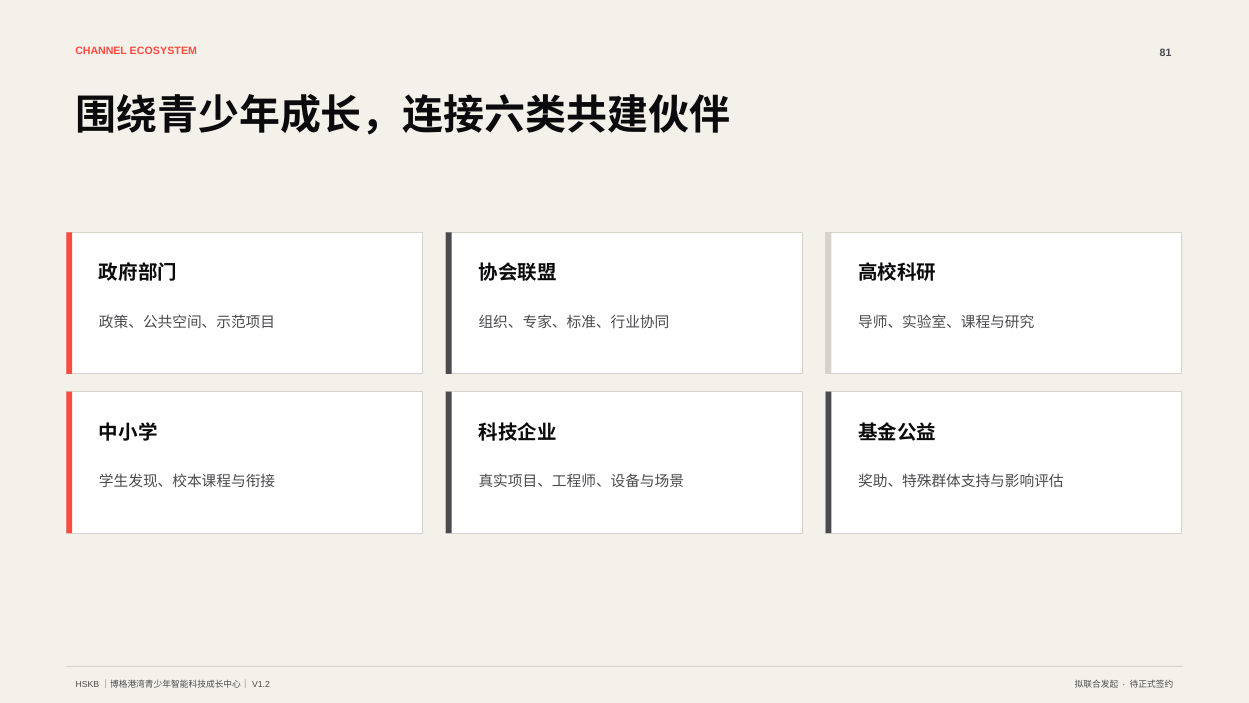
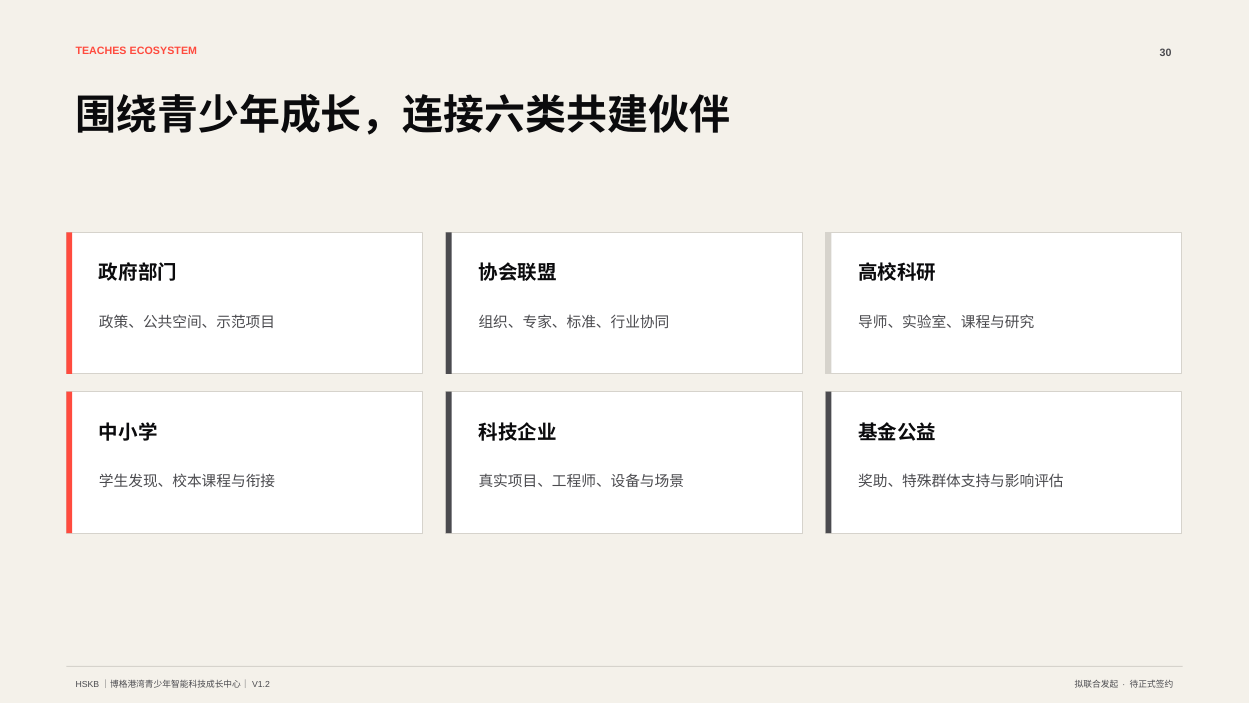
CHANNEL: CHANNEL -> TEACHES
81: 81 -> 30
